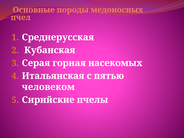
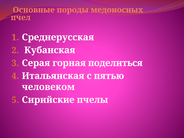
насекомых: насекомых -> поделиться
